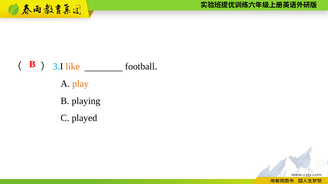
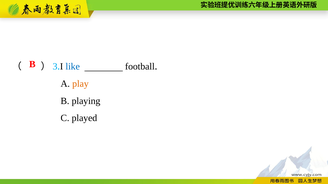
like colour: orange -> blue
